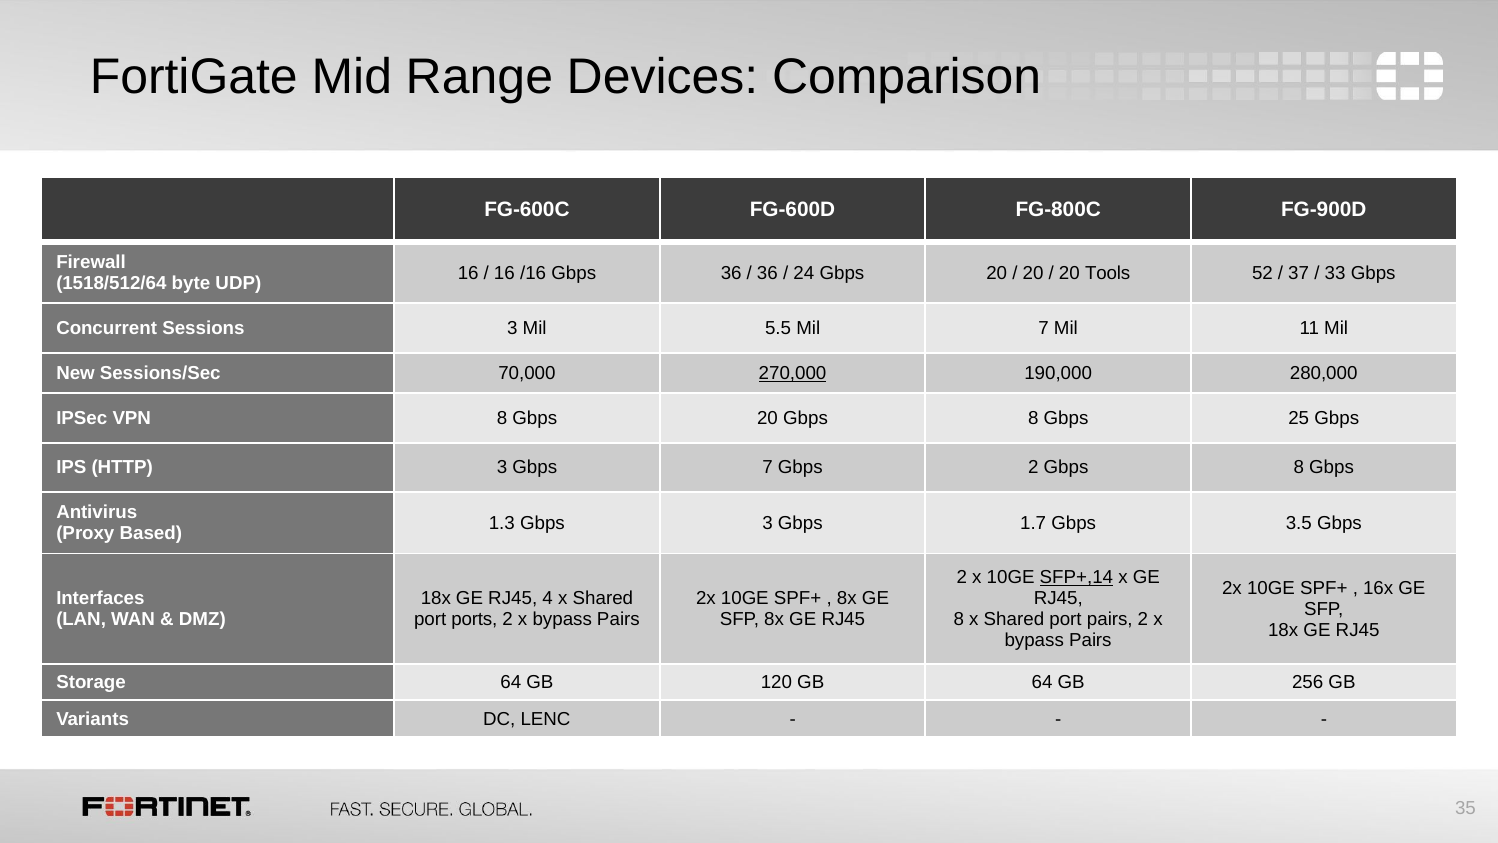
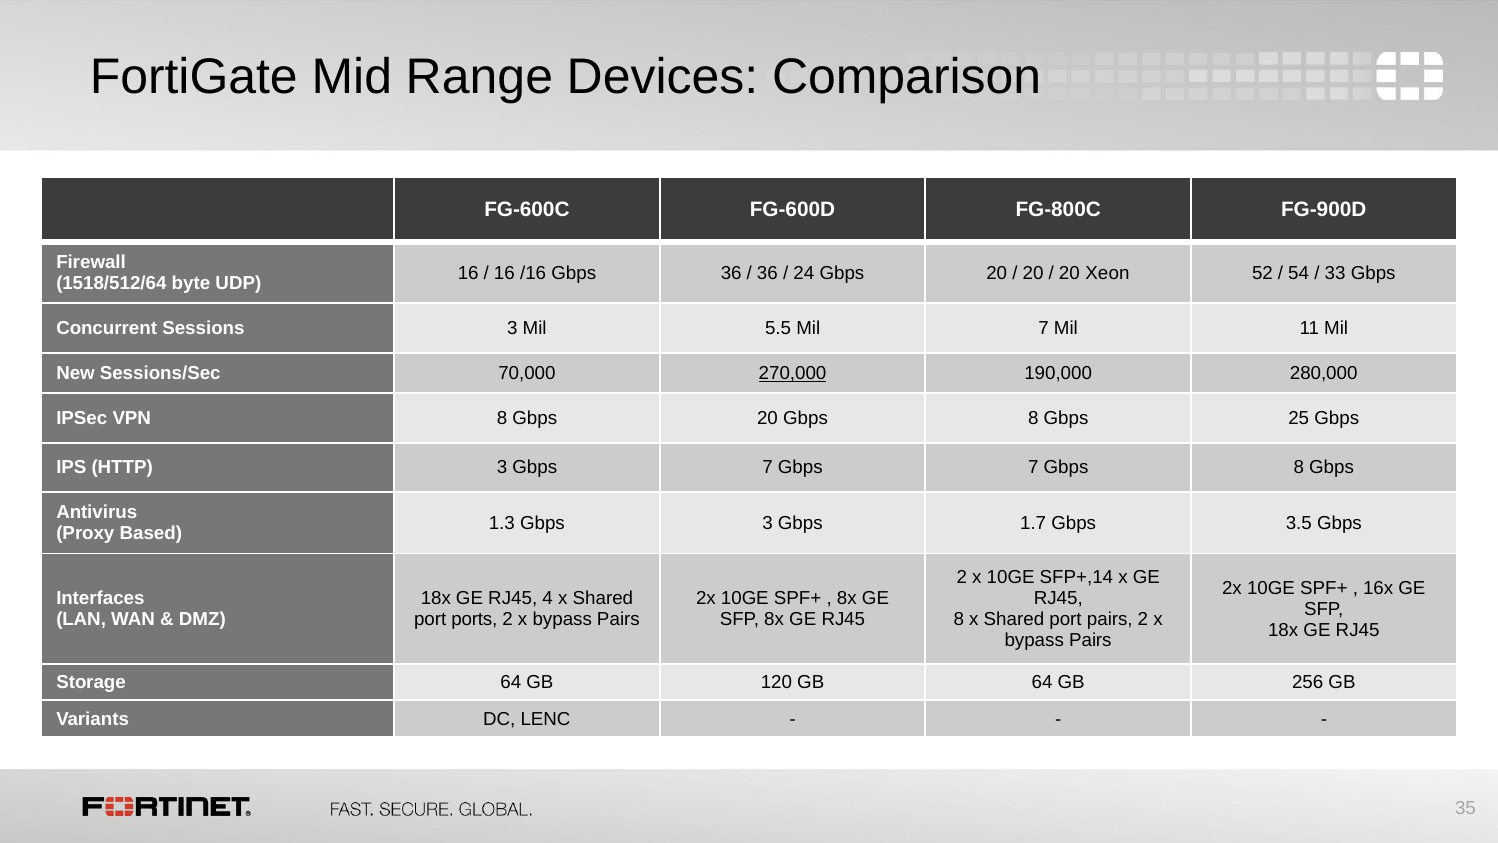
Tools: Tools -> Xeon
37: 37 -> 54
7 Gbps 2: 2 -> 7
SFP+,14 underline: present -> none
